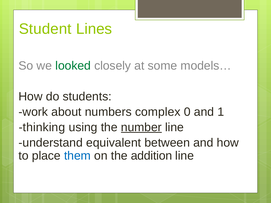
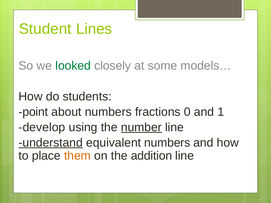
work: work -> point
complex: complex -> fractions
thinking: thinking -> develop
understand underline: none -> present
equivalent between: between -> numbers
them colour: blue -> orange
